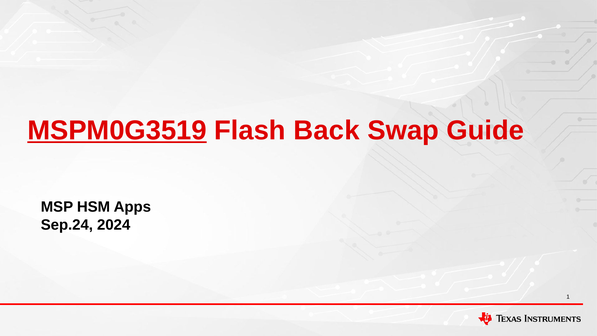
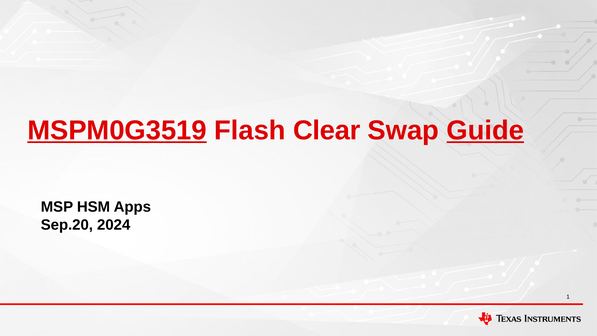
Back: Back -> Clear
Guide underline: none -> present
Sep.24: Sep.24 -> Sep.20
